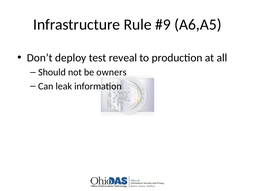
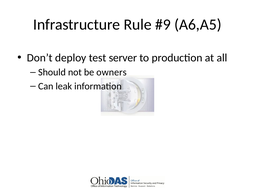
reveal: reveal -> server
